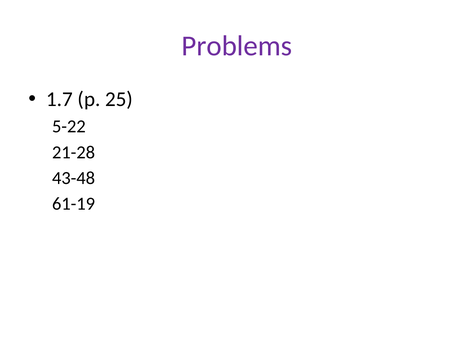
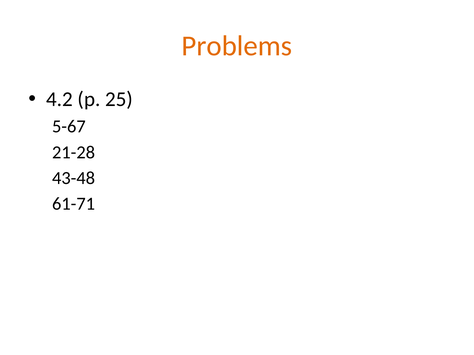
Problems colour: purple -> orange
1.7: 1.7 -> 4.2
5-22: 5-22 -> 5-67
61-19: 61-19 -> 61-71
